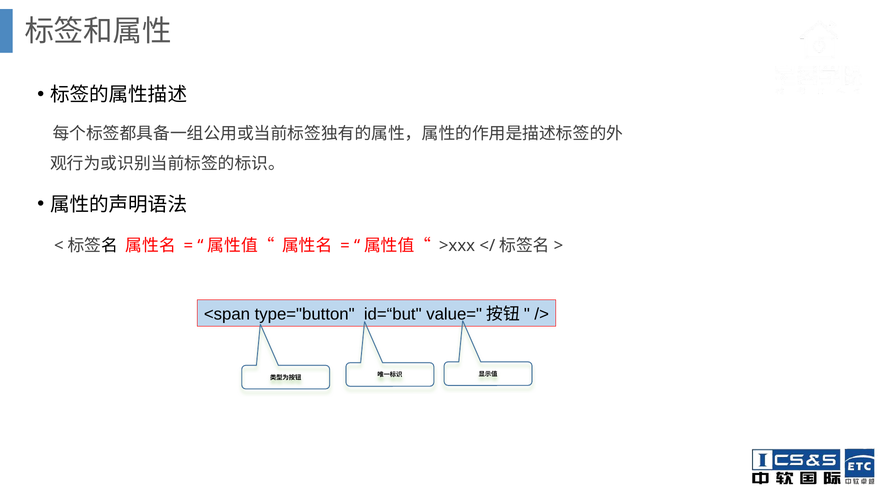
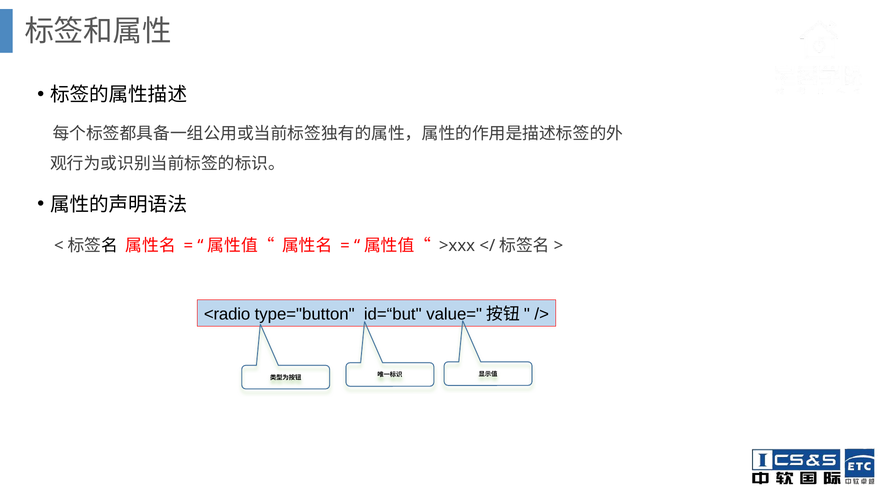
<span: <span -> <radio
